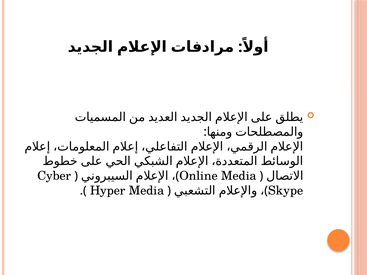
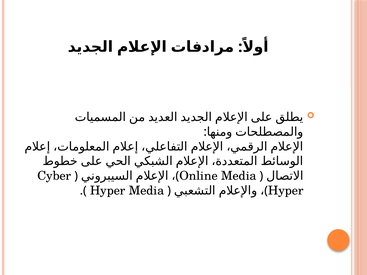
Skype at (286, 191): Skype -> Hyper
